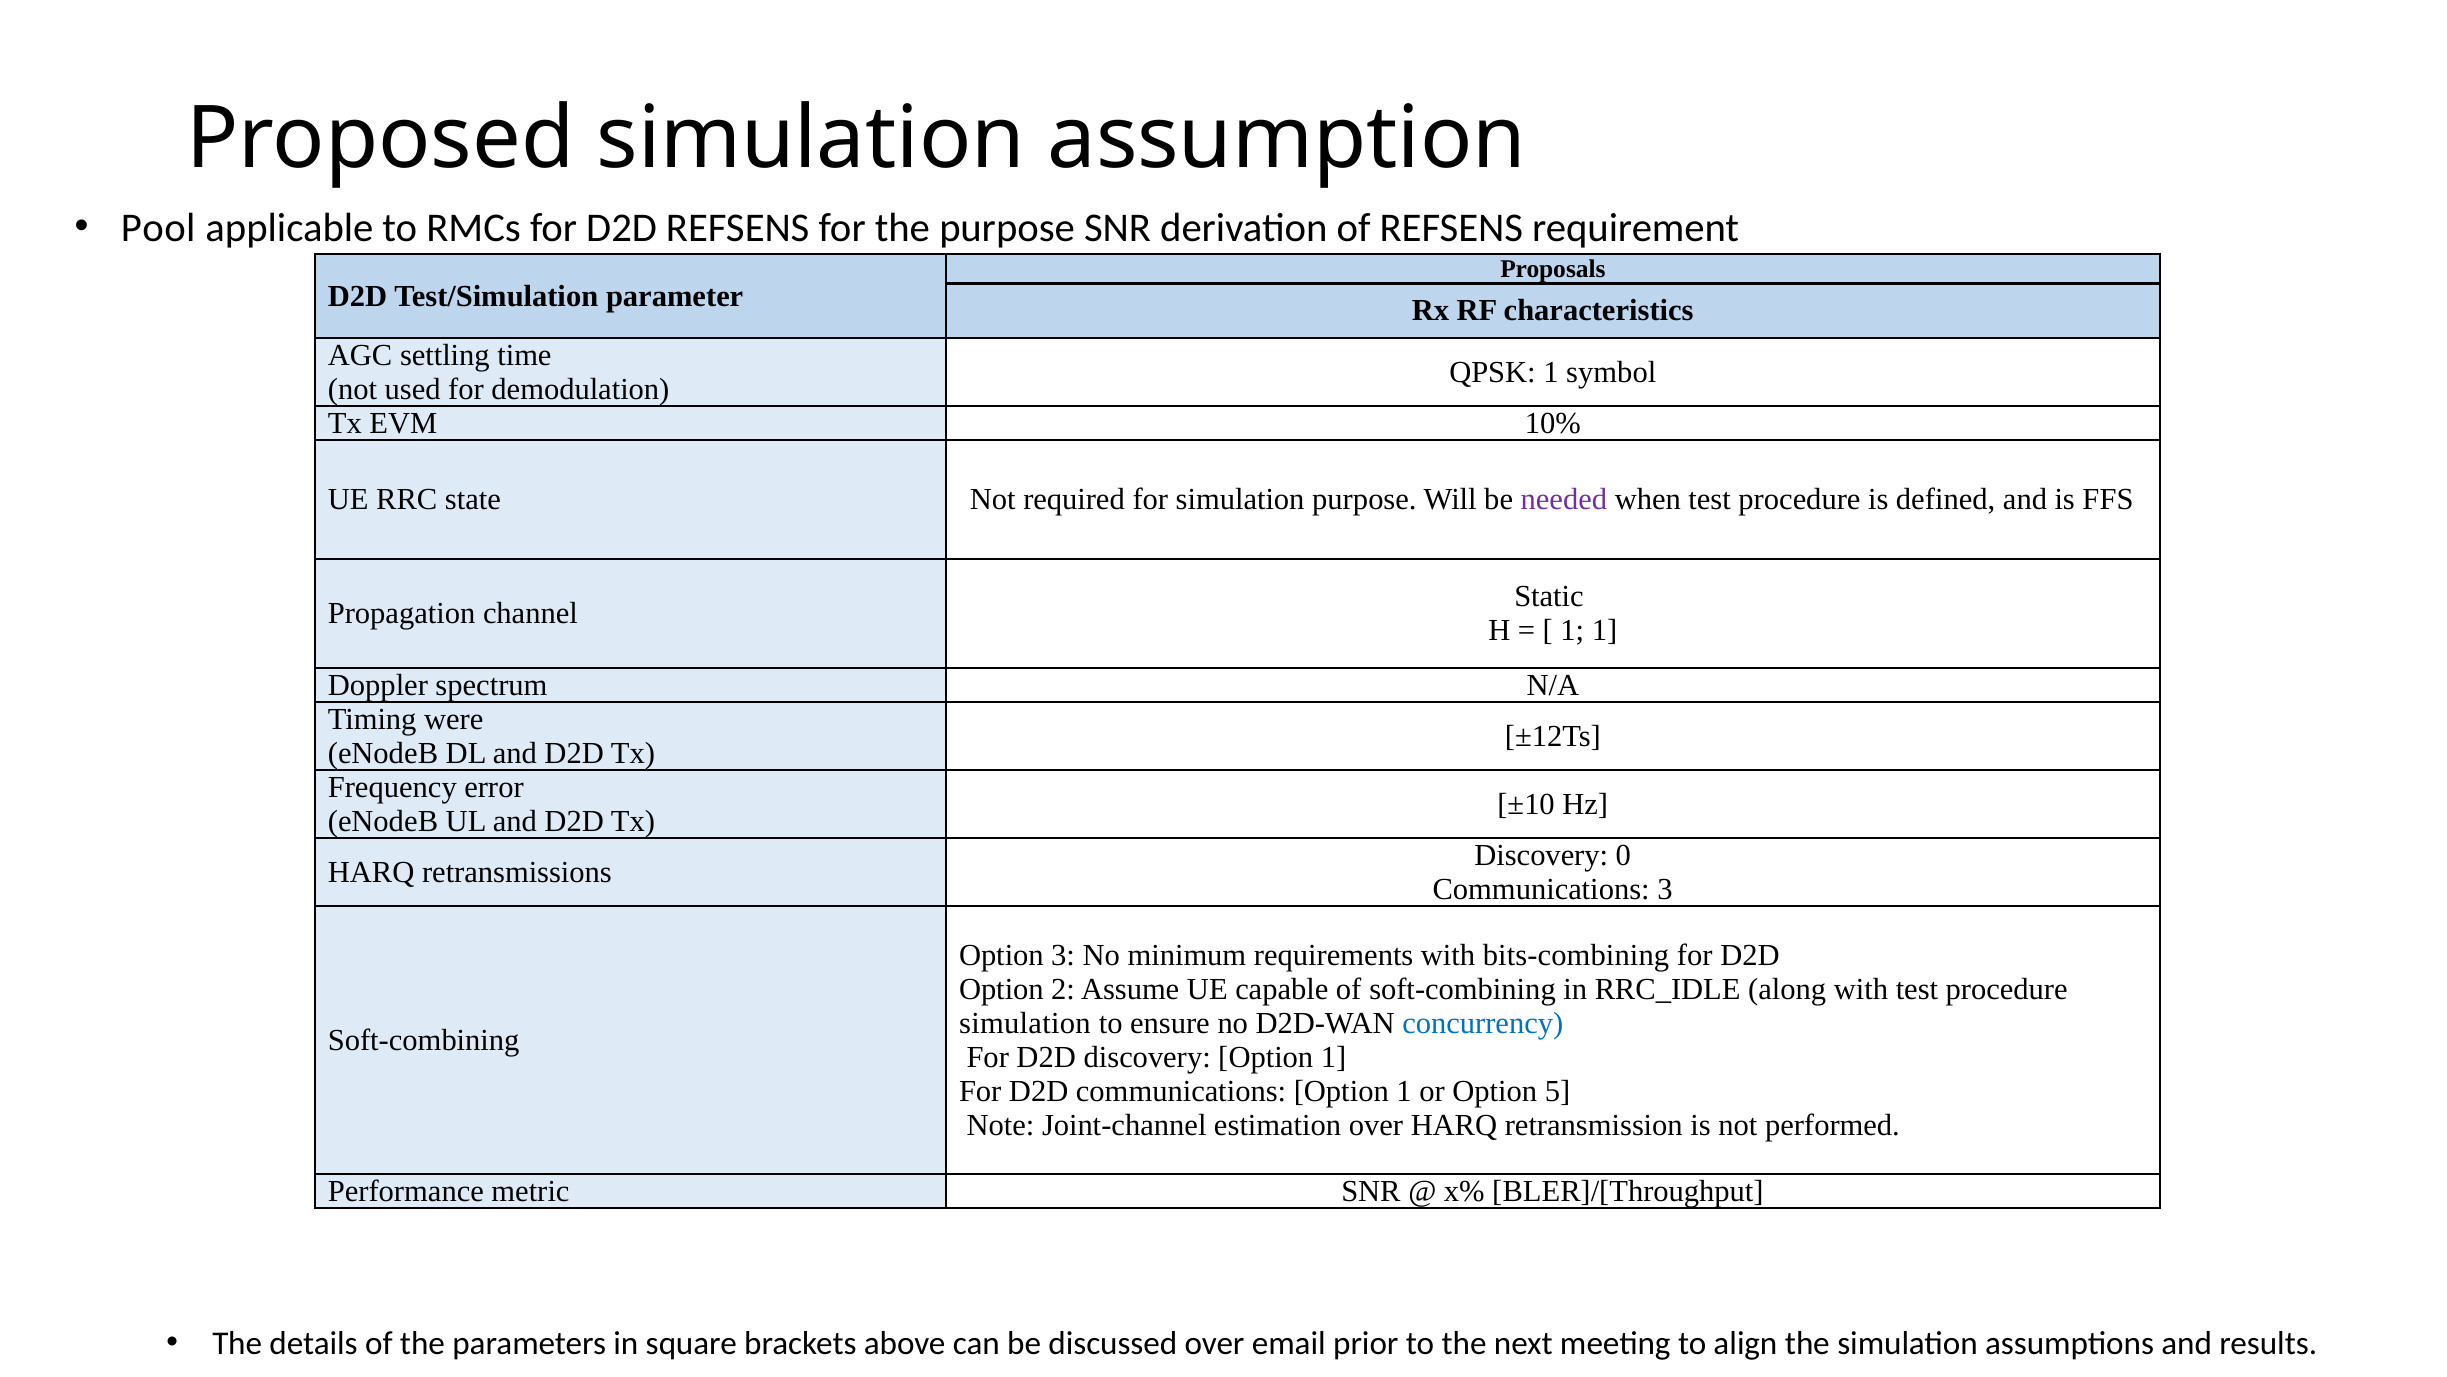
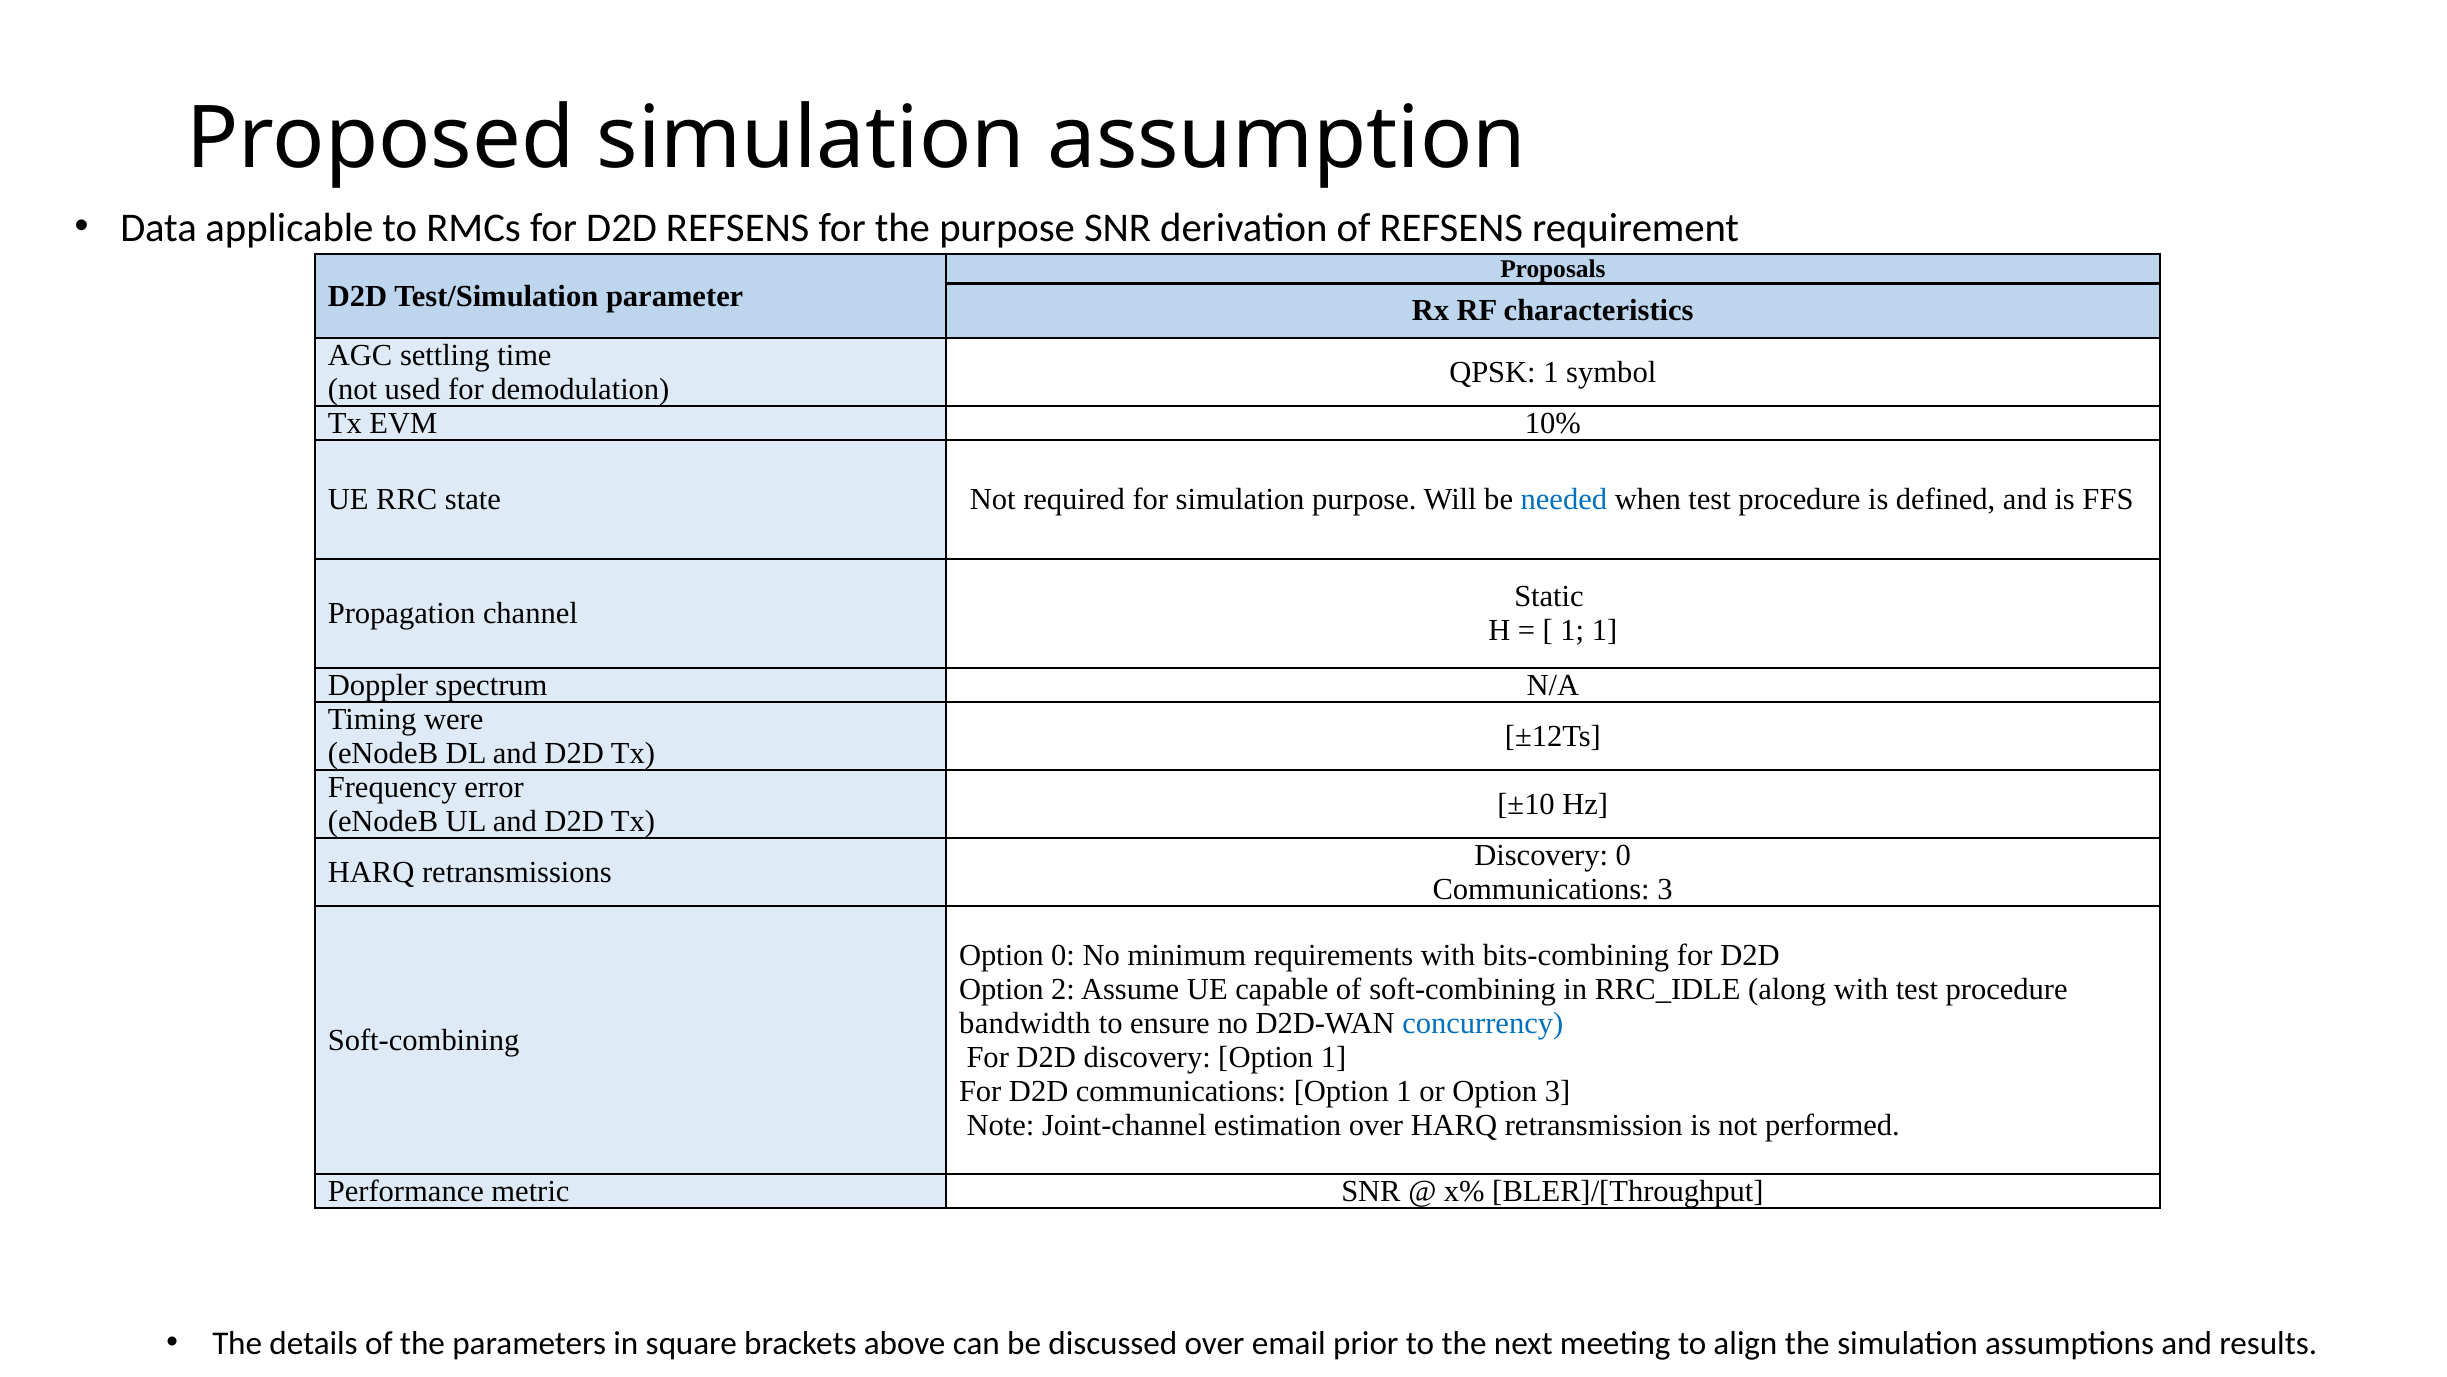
Pool: Pool -> Data
needed colour: purple -> blue
Option 3: 3 -> 0
simulation at (1025, 1023): simulation -> bandwidth
Option 5: 5 -> 3
